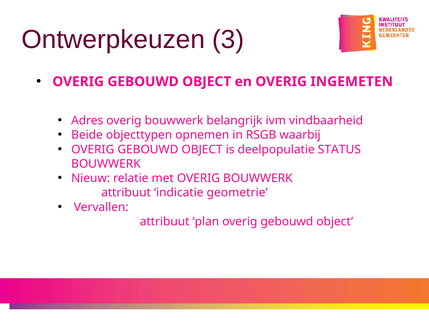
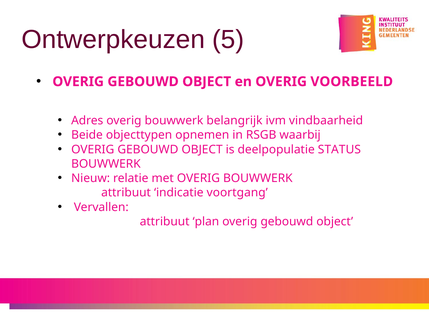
3: 3 -> 5
INGEMETEN: INGEMETEN -> VOORBEELD
geometrie: geometrie -> voortgang
